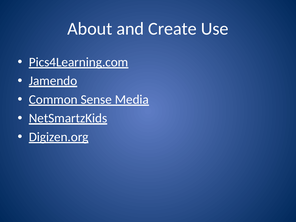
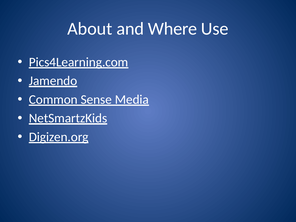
Create: Create -> Where
